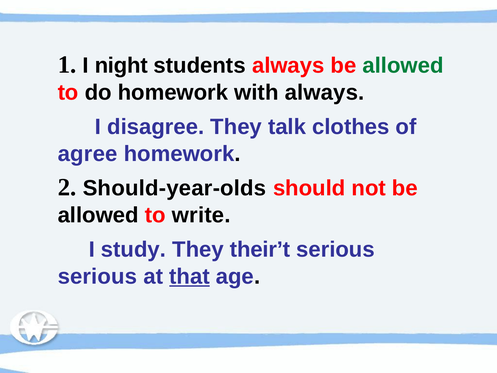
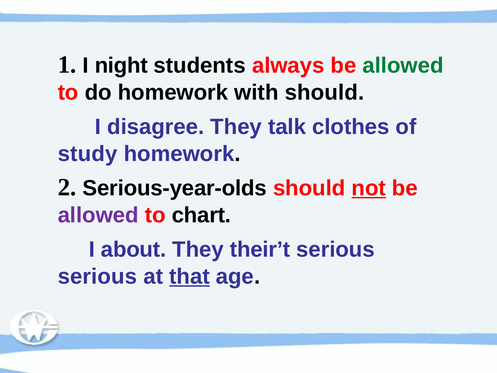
with always: always -> should
agree: agree -> study
Should-year-olds: Should-year-olds -> Serious-year-olds
not underline: none -> present
allowed at (98, 215) colour: black -> purple
write: write -> chart
study: study -> about
